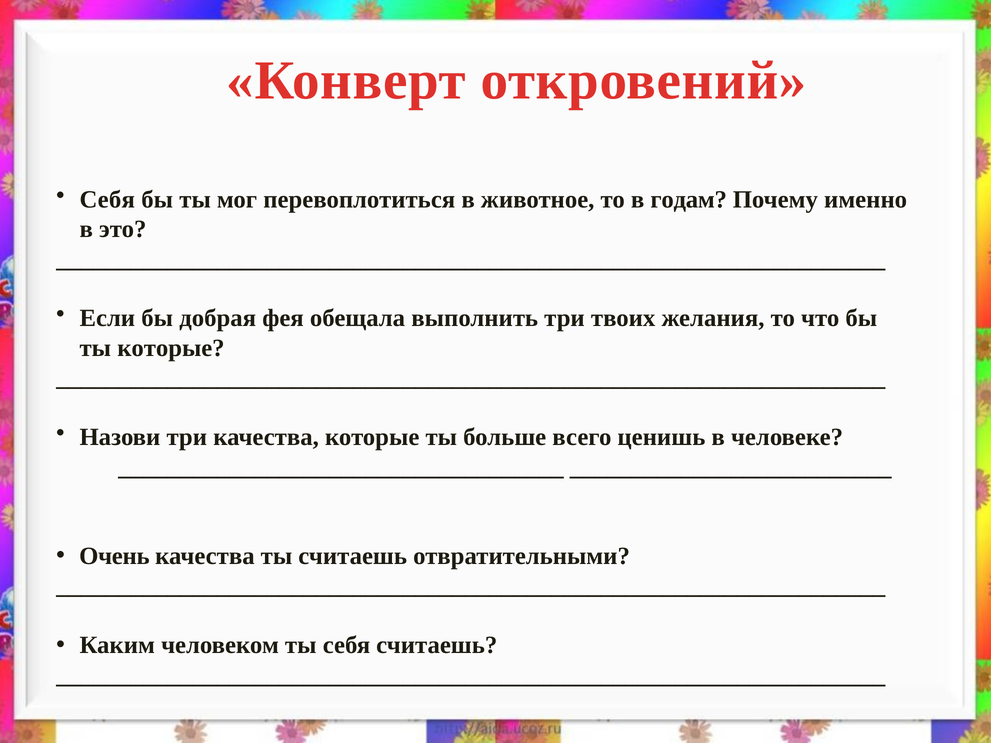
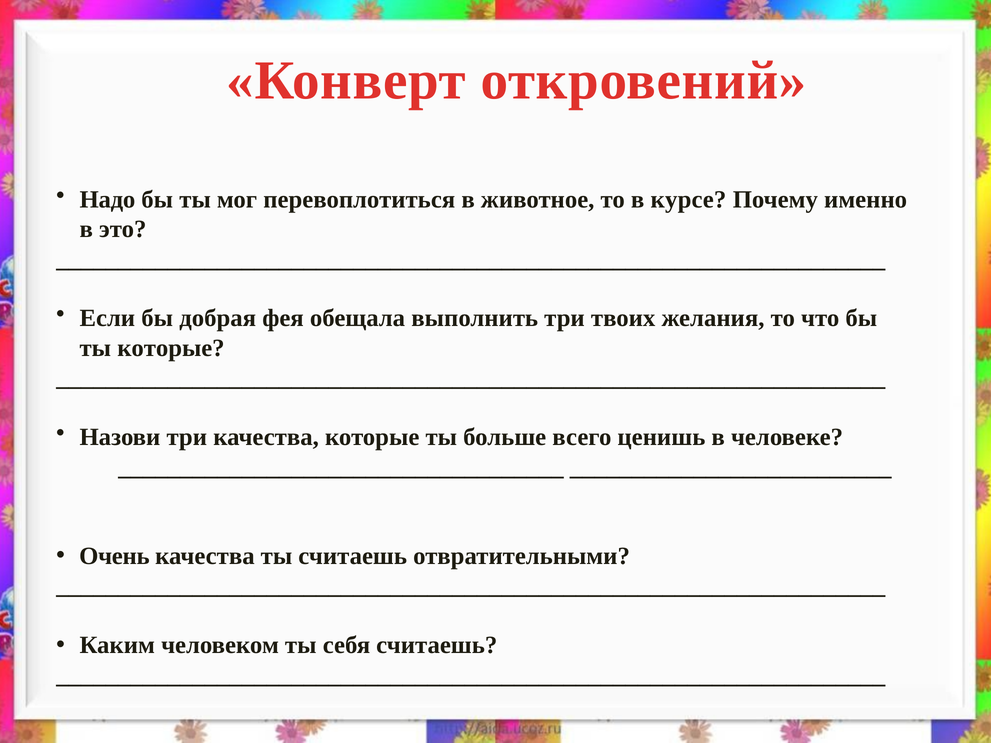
Себя at (107, 200): Себя -> Надо
годам: годам -> курсе
